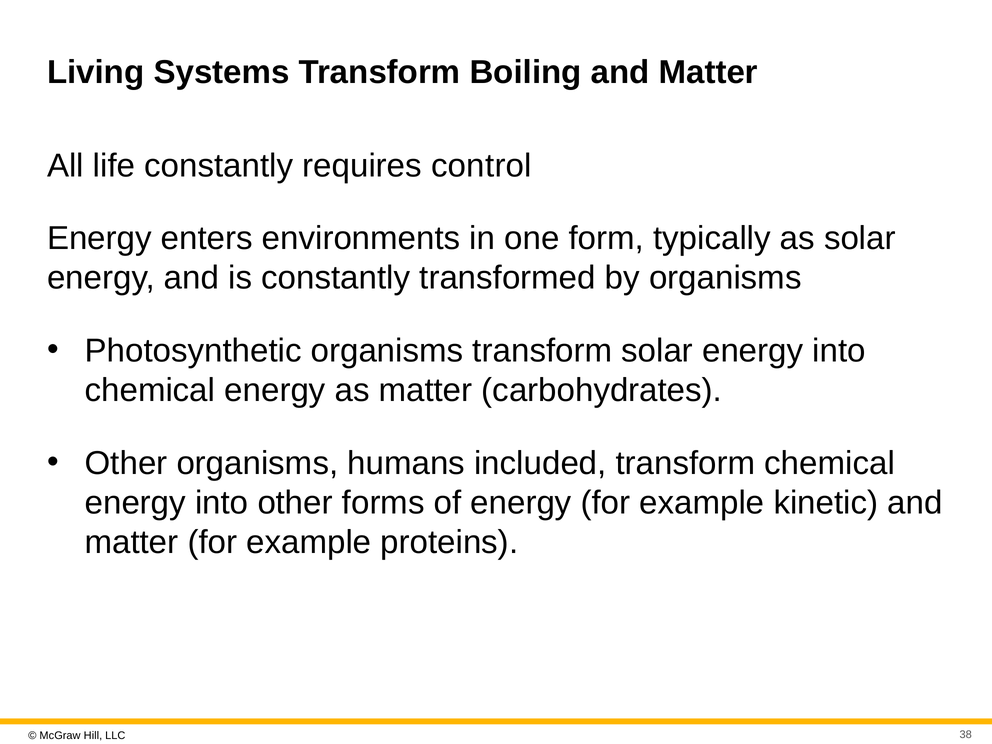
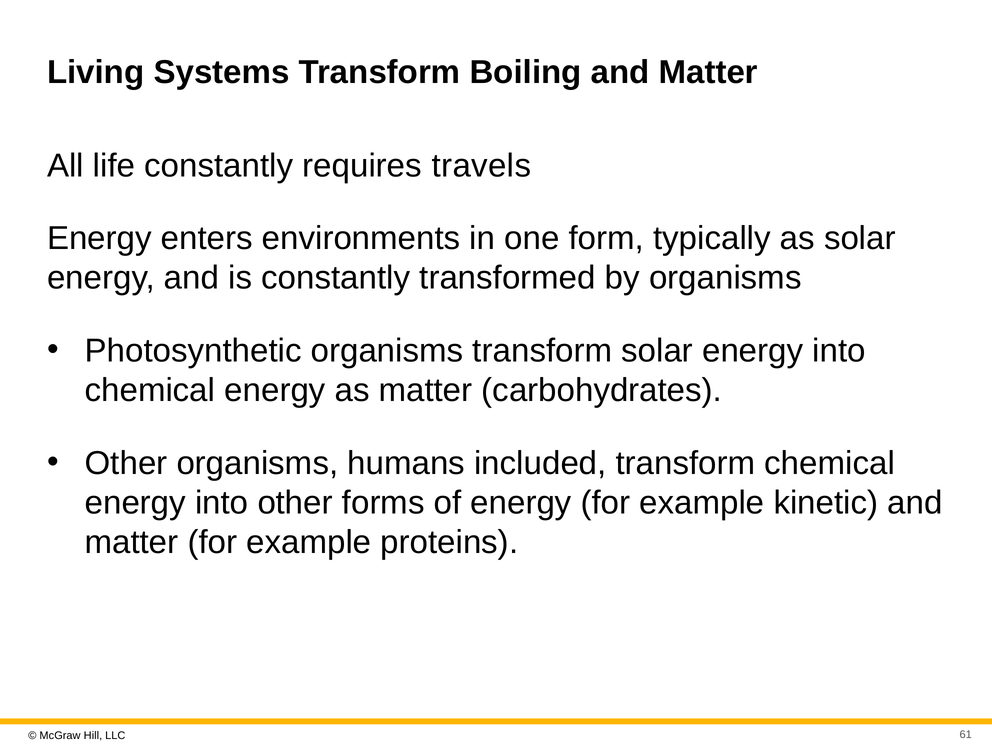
control: control -> travels
38: 38 -> 61
